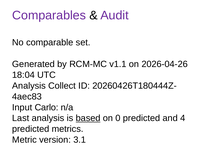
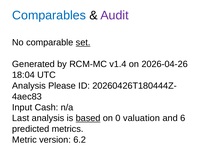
Comparables colour: purple -> blue
set underline: none -> present
v1.1: v1.1 -> v1.4
Collect: Collect -> Please
Carlo: Carlo -> Cash
0 predicted: predicted -> valuation
4: 4 -> 6
3.1: 3.1 -> 6.2
